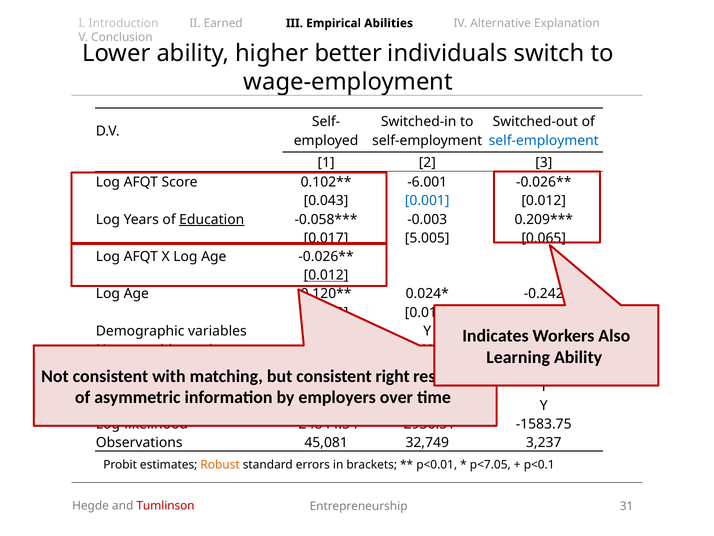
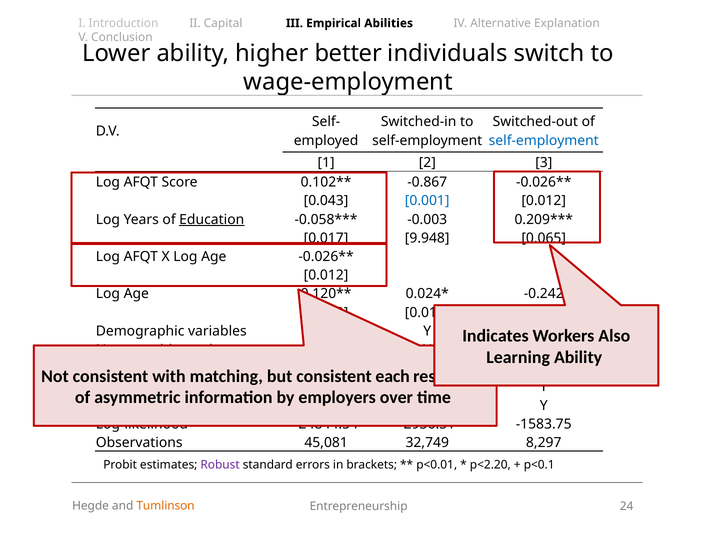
Earned: Earned -> Capital
-6.001: -6.001 -> -0.867
5.005: 5.005 -> 9.948
0.012 at (326, 275) underline: present -> none
right: right -> each
3,237: 3,237 -> 8,297
Robust colour: orange -> purple
p<7.05: p<7.05 -> p<2.20
Tumlinson colour: red -> orange
31: 31 -> 24
